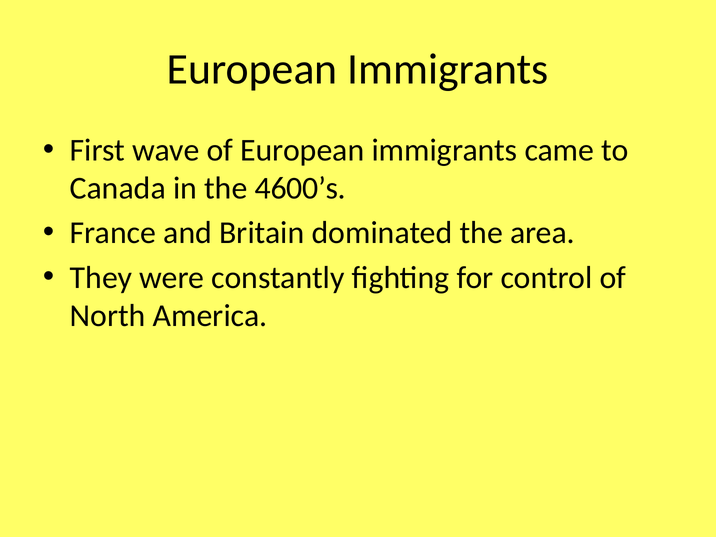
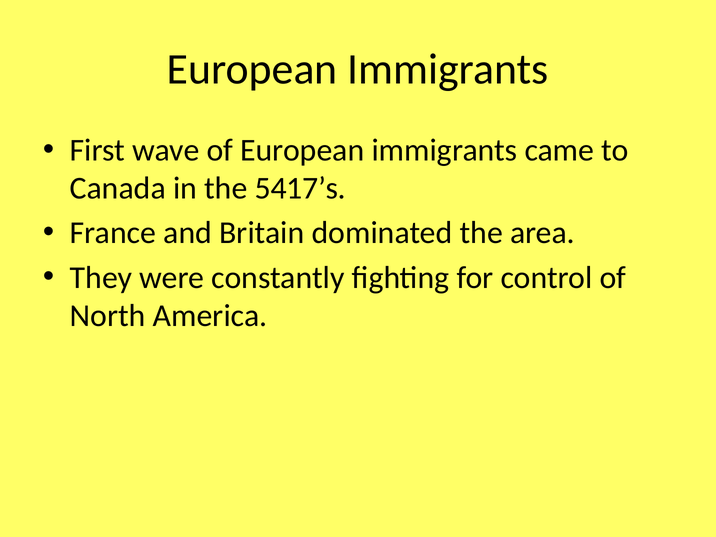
4600’s: 4600’s -> 5417’s
